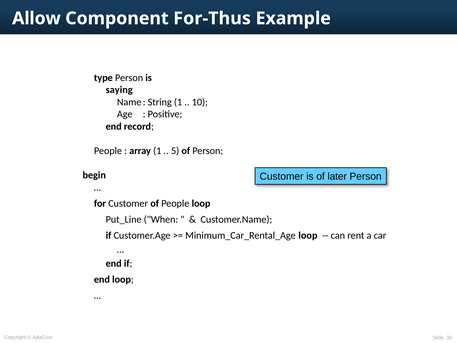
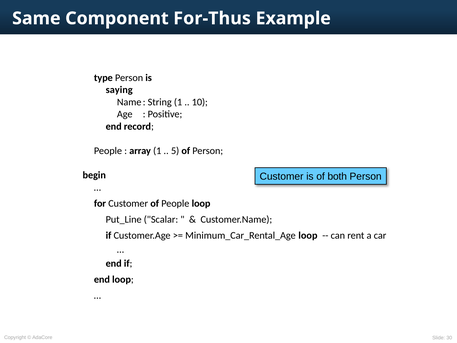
Allow: Allow -> Same
later: later -> both
When: When -> Scalar
